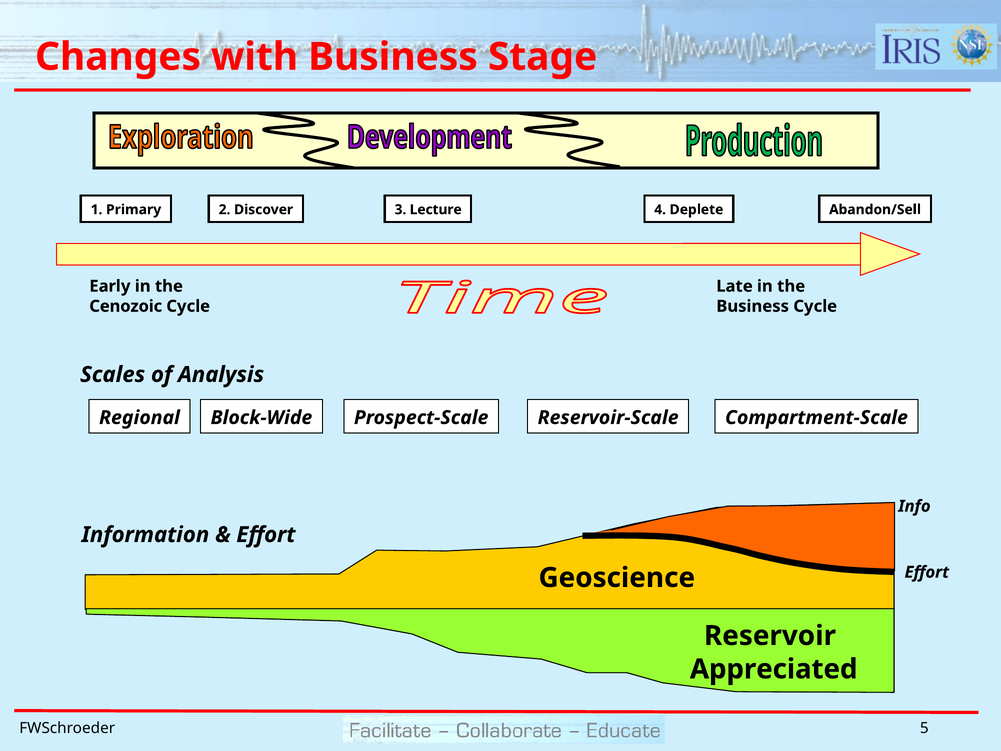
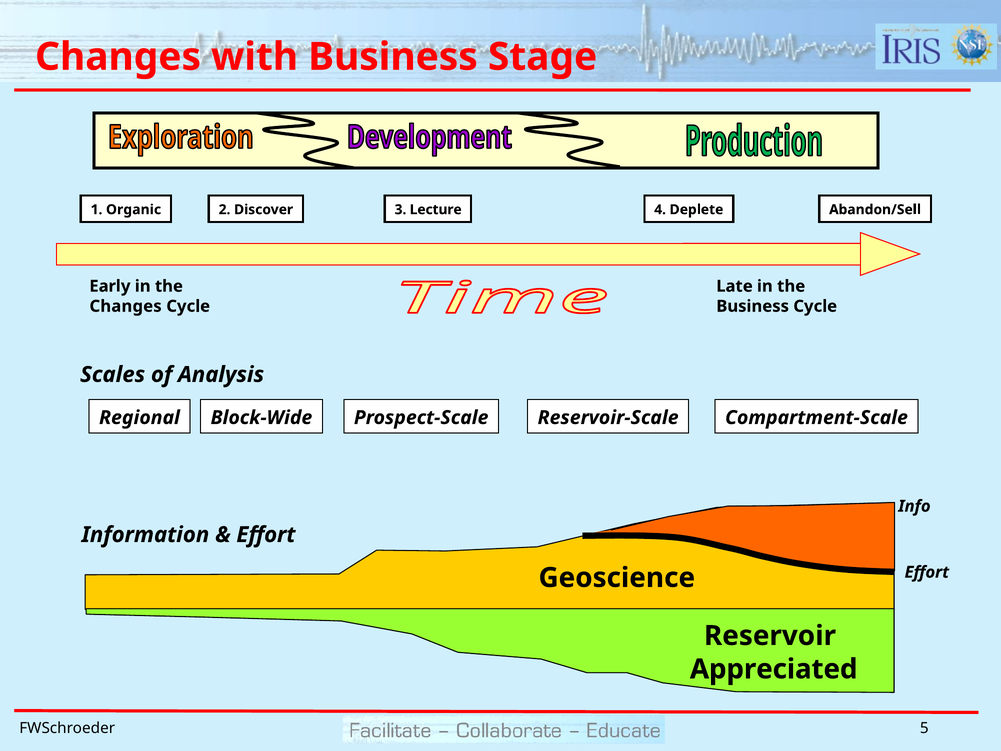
Primary: Primary -> Organic
Cenozoic at (126, 306): Cenozoic -> Changes
